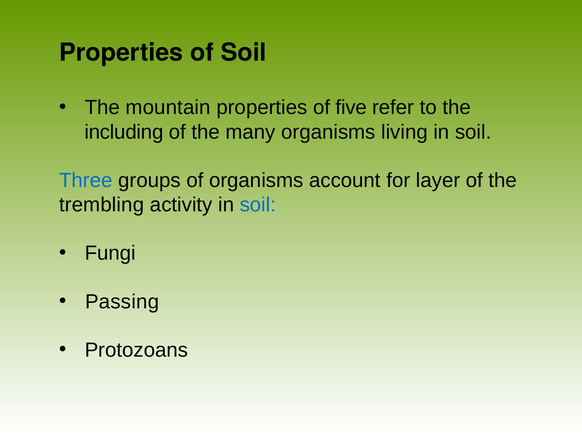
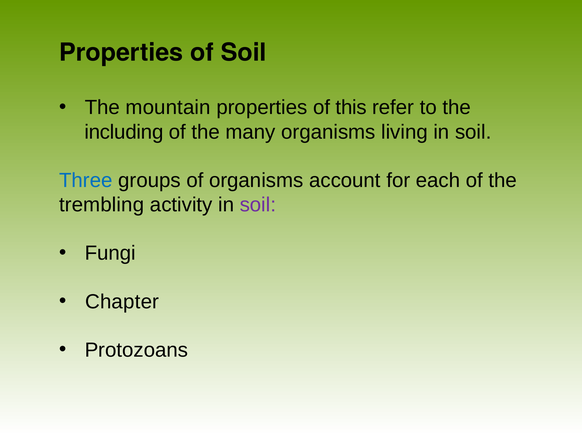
five: five -> this
layer: layer -> each
soil at (258, 205) colour: blue -> purple
Passing: Passing -> Chapter
